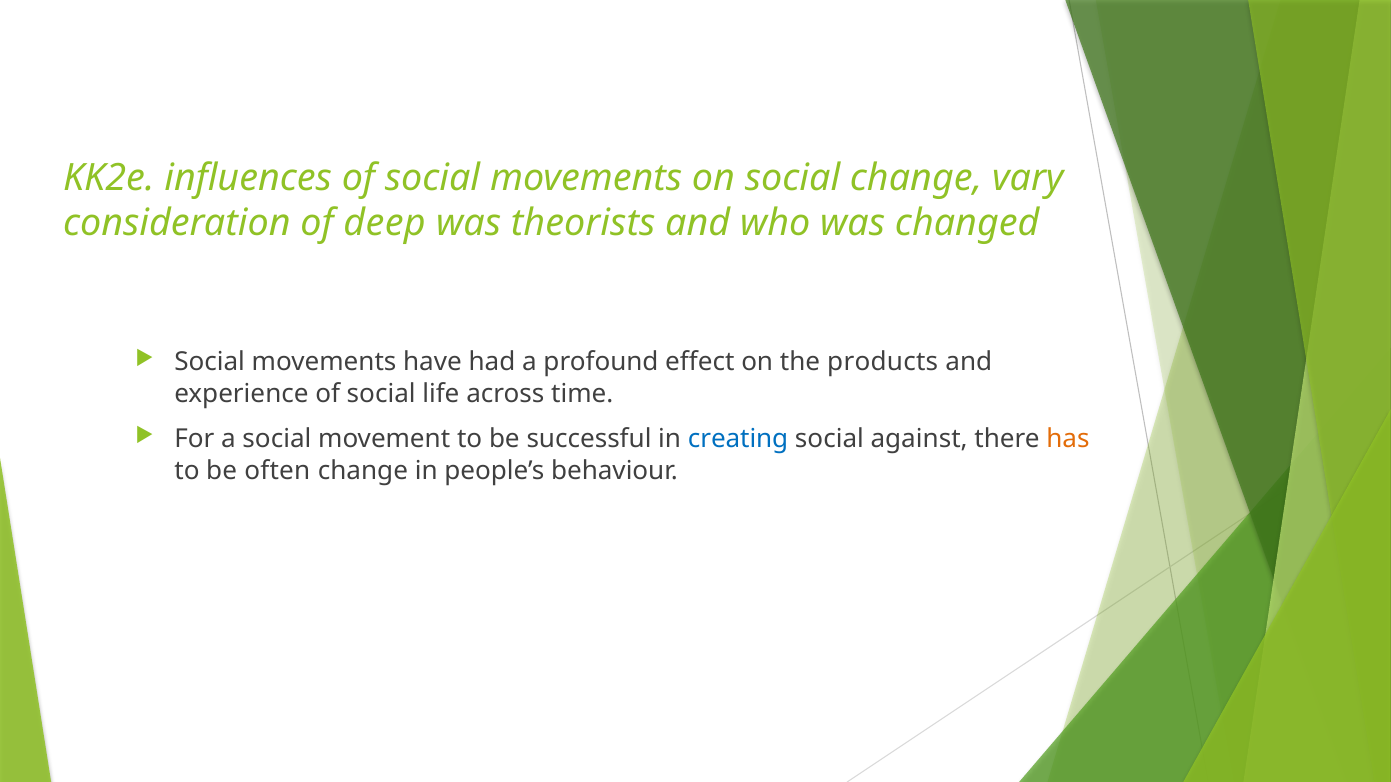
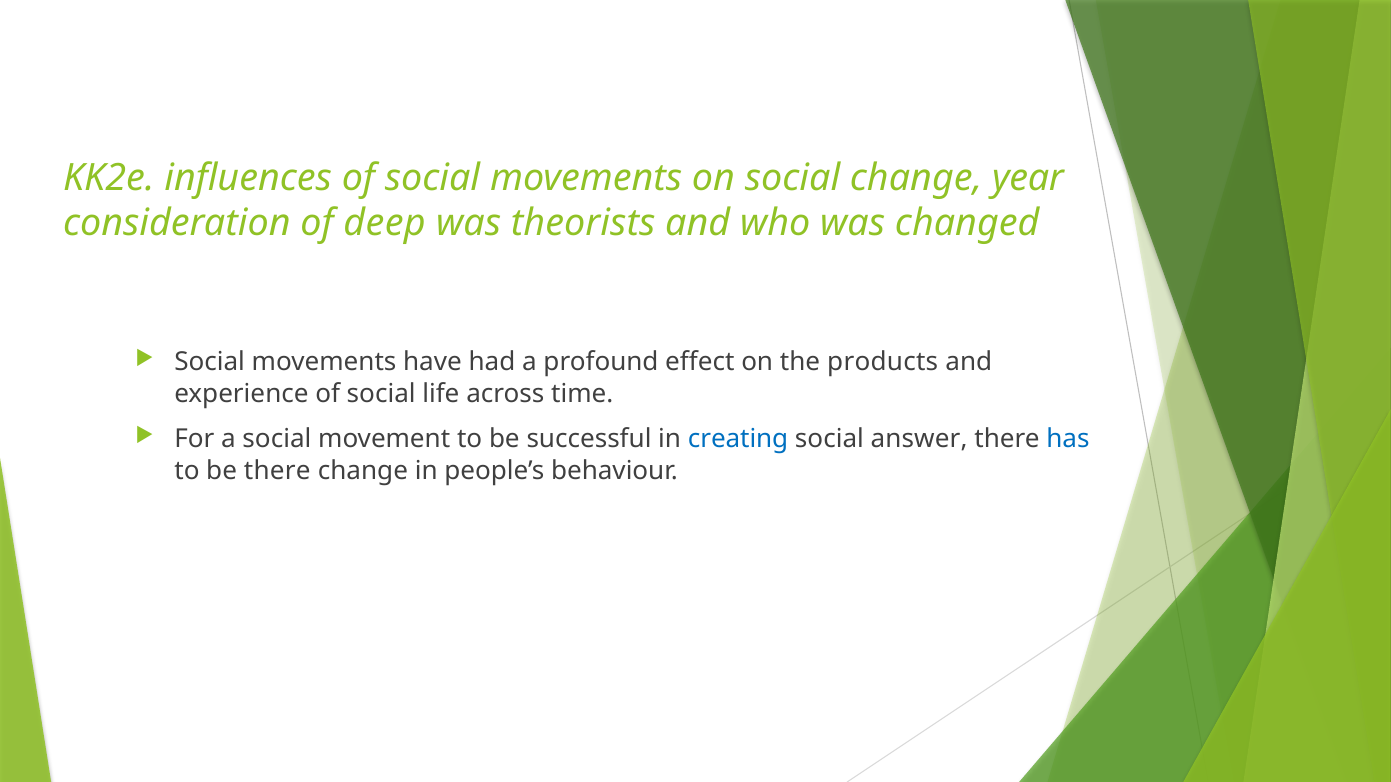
vary: vary -> year
against: against -> answer
has colour: orange -> blue
be often: often -> there
